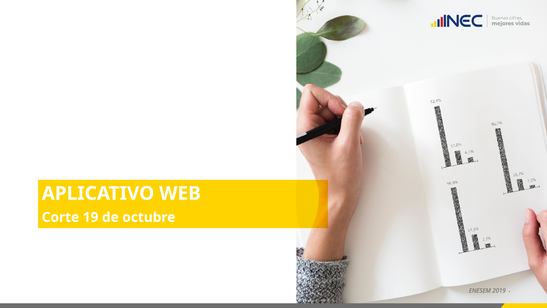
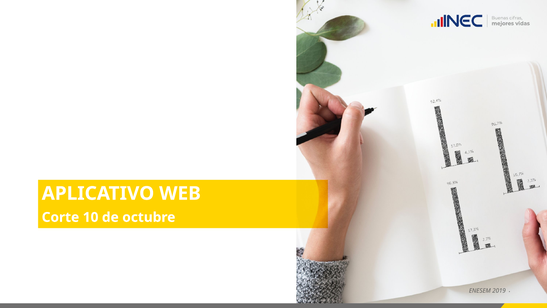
19: 19 -> 10
